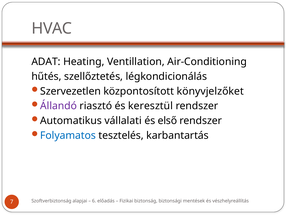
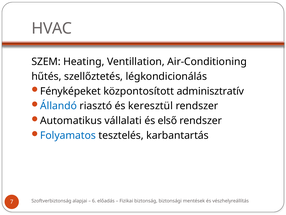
ADAT: ADAT -> SZEM
Szervezetlen: Szervezetlen -> Fényképeket
könyvjelzőket: könyvjelzőket -> adminisztratív
Állandó colour: purple -> blue
